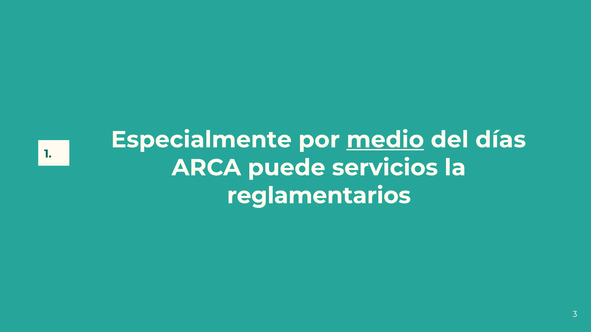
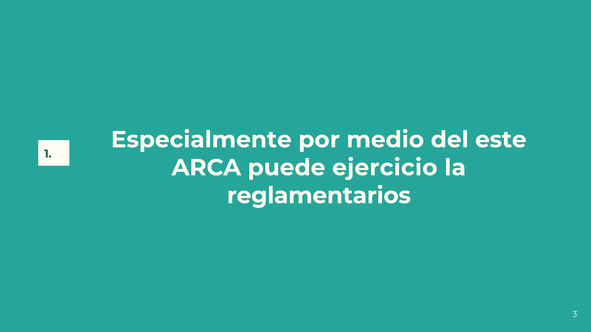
medio underline: present -> none
días: días -> este
servicios: servicios -> ejercicio
